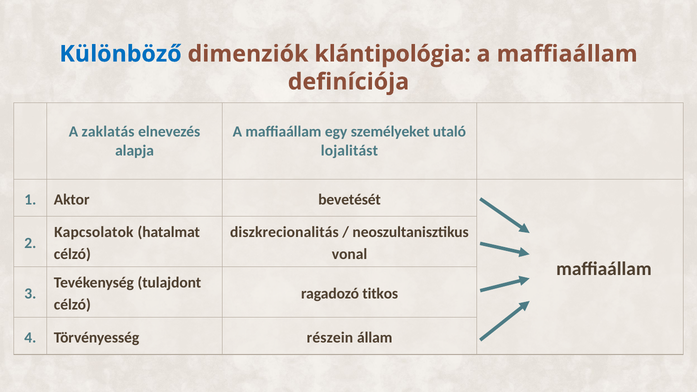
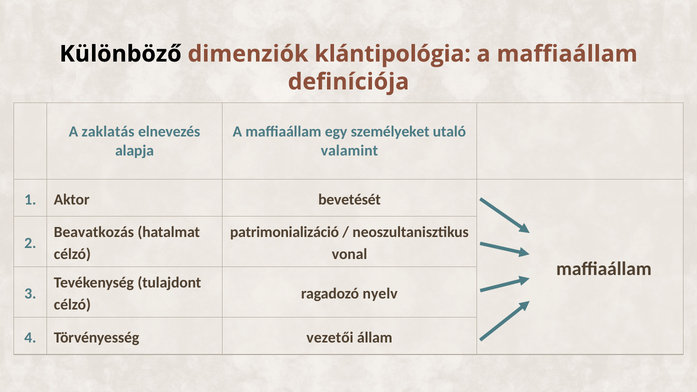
Különböző colour: blue -> black
lojalitást: lojalitást -> valamint
Kapcsolatok: Kapcsolatok -> Beavatkozás
diszkrecionalitás: diszkrecionalitás -> patrimonializáció
titkos: titkos -> nyelv
részein: részein -> vezetői
